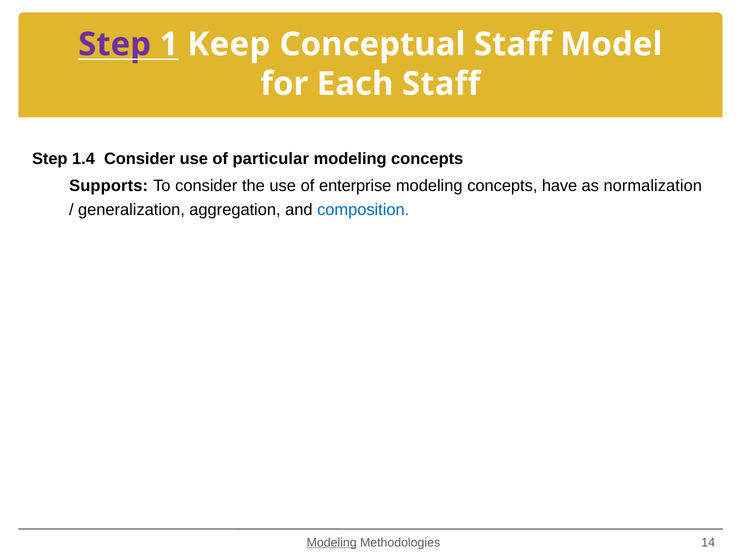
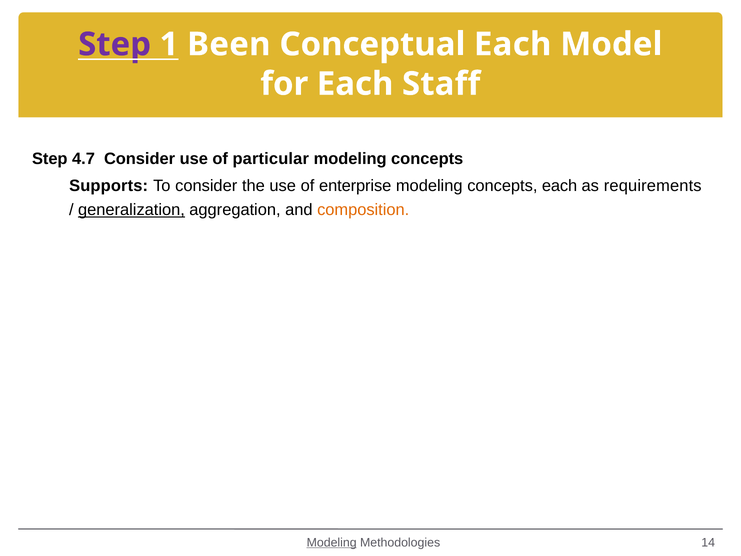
Keep: Keep -> Been
Conceptual Staff: Staff -> Each
1.4: 1.4 -> 4.7
concepts have: have -> each
normalization: normalization -> requirements
generalization underline: none -> present
composition colour: blue -> orange
